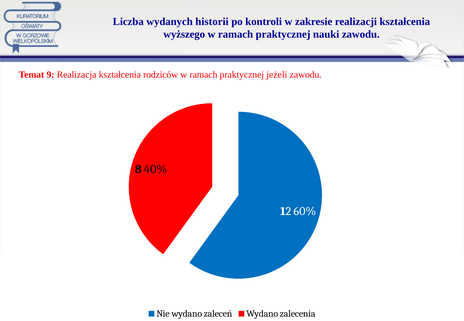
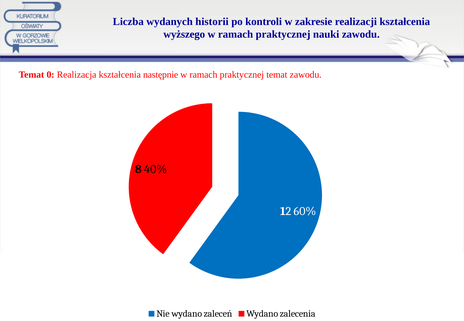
9: 9 -> 0
rodziców: rodziców -> następnie
praktycznej jeżeli: jeżeli -> temat
